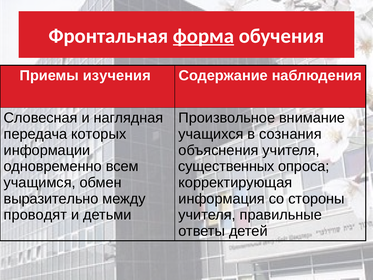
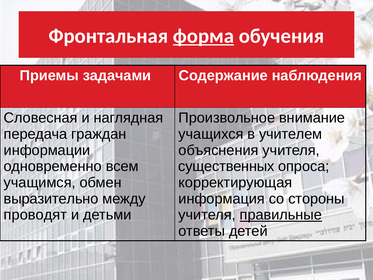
изучения: изучения -> задачами
которых: которых -> граждан
сознания: сознания -> учителем
правильные underline: none -> present
